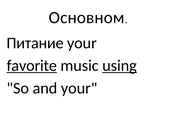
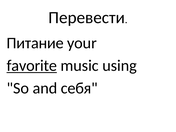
Основном: Основном -> Перевести
using underline: present -> none
and your: your -> себя
